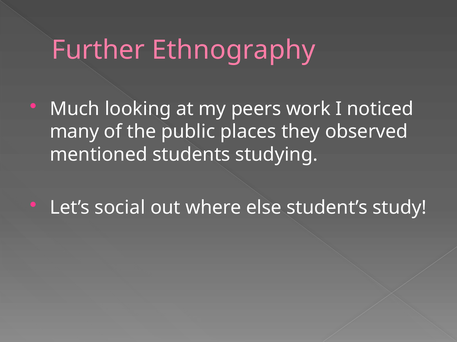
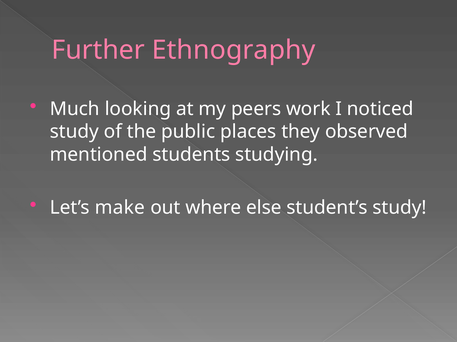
many at (74, 132): many -> study
social: social -> make
